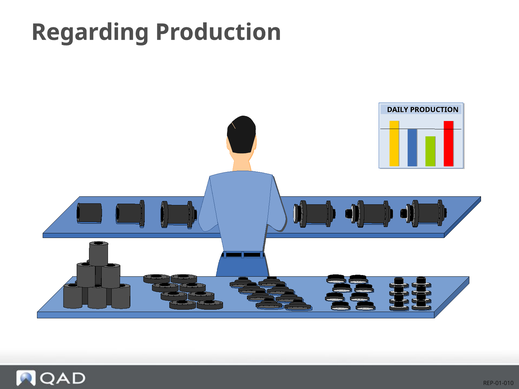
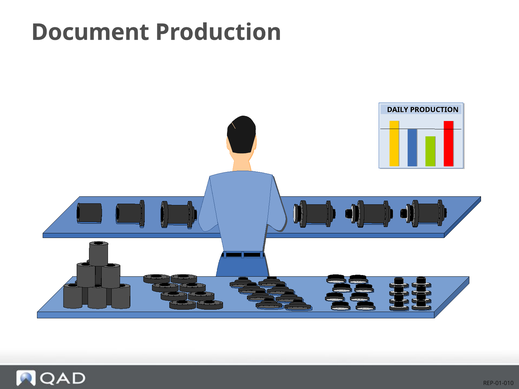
Regarding: Regarding -> Document
